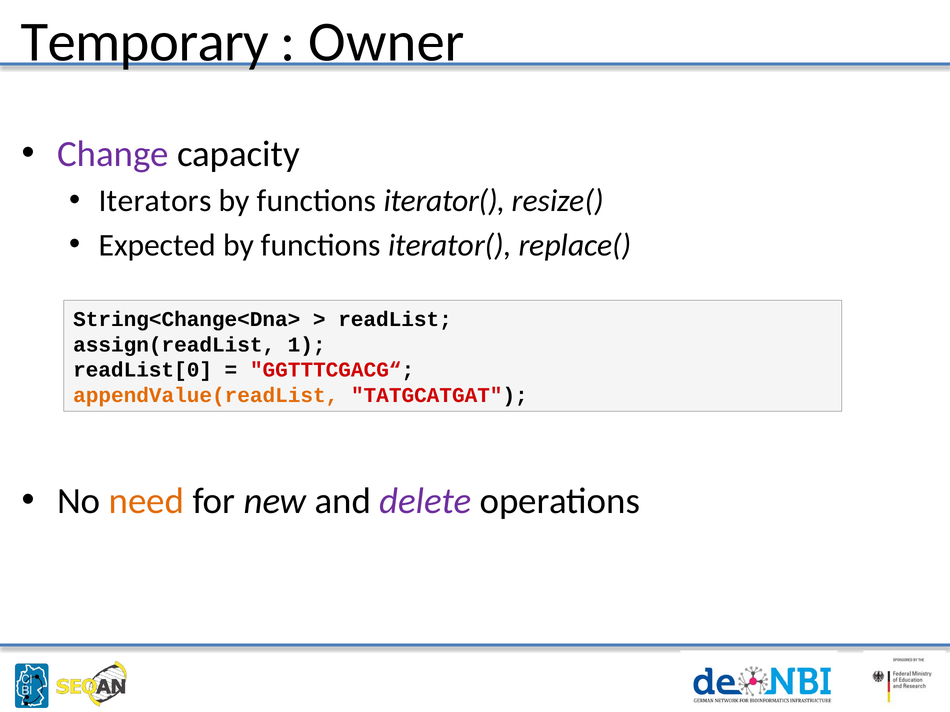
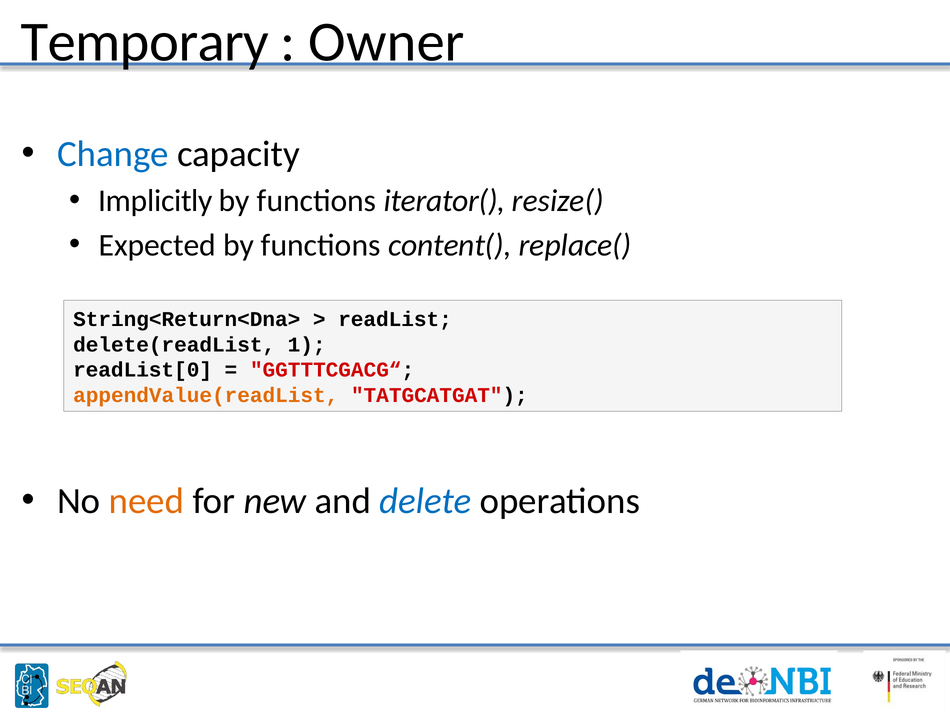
Change colour: purple -> blue
Iterators: Iterators -> Implicitly
iterator( at (450, 245): iterator( -> content(
String<Change<Dna>: String<Change<Dna> -> String<Return<Dna>
assign(readList: assign(readList -> delete(readList
delete colour: purple -> blue
